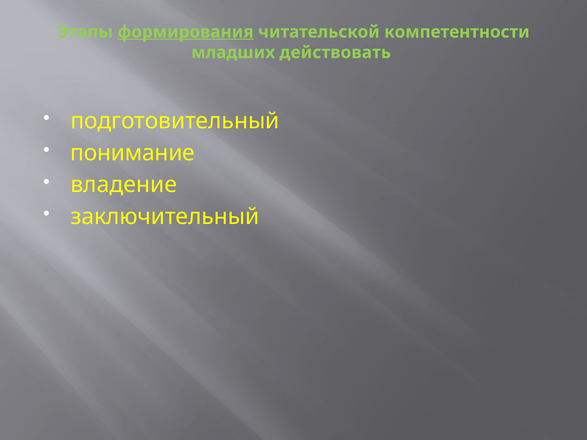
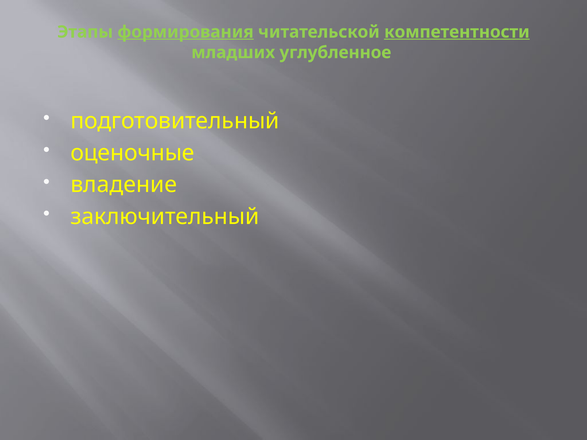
компетентности underline: none -> present
действовать: действовать -> углубленное
понимание: понимание -> оценочные
